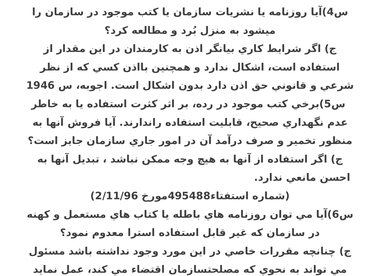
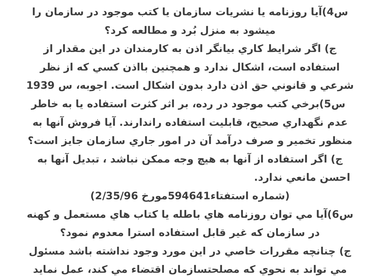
1946: 1946 -> 1939
2/11/96: 2/11/96 -> 2/35/96
495488: 495488 -> 594641
